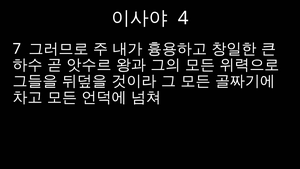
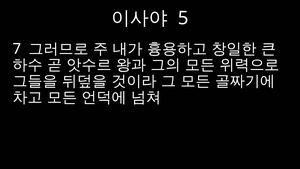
4: 4 -> 5
